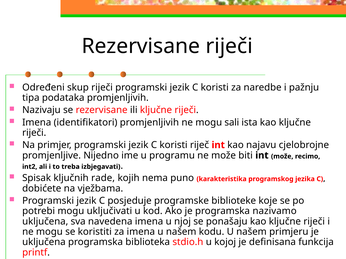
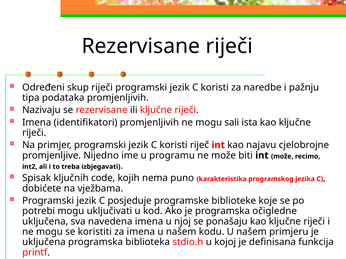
rade: rade -> code
nazivamo: nazivamo -> očigledne
